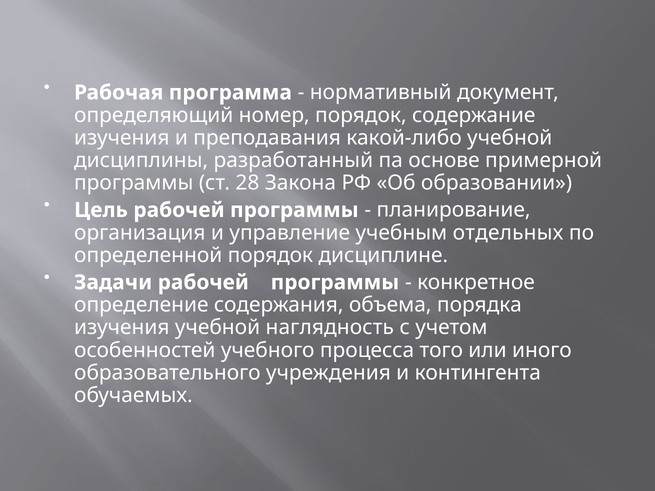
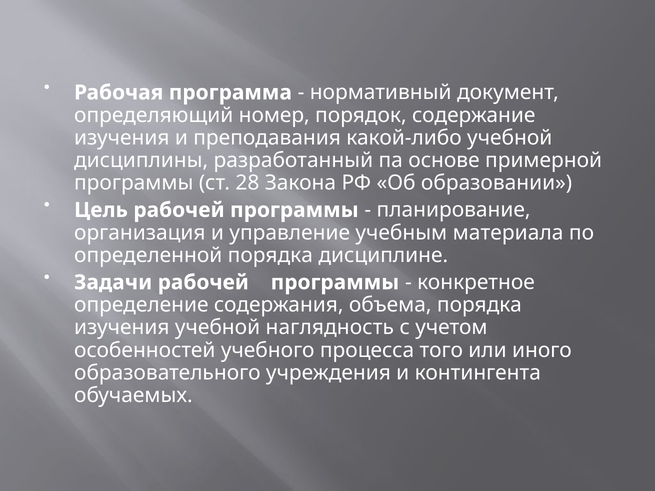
отдельных: отдельных -> материала
определенной порядок: порядок -> порядка
